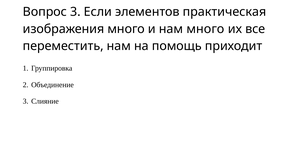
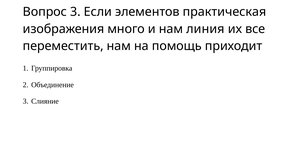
нам много: много -> линия
